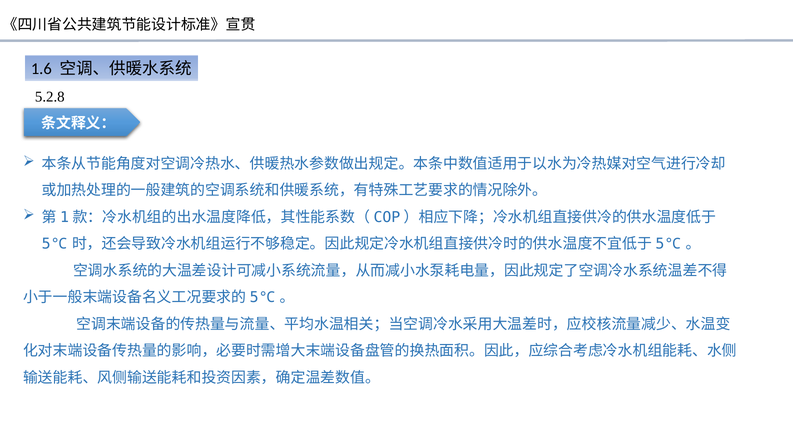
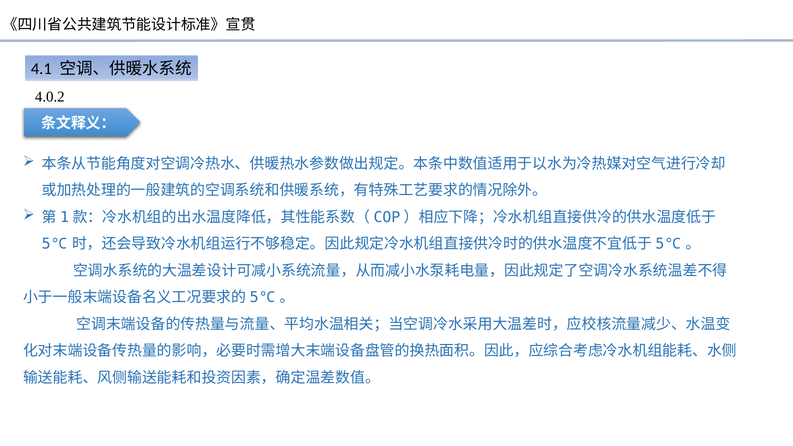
1.6: 1.6 -> 4.1
5.2.8: 5.2.8 -> 4.0.2
